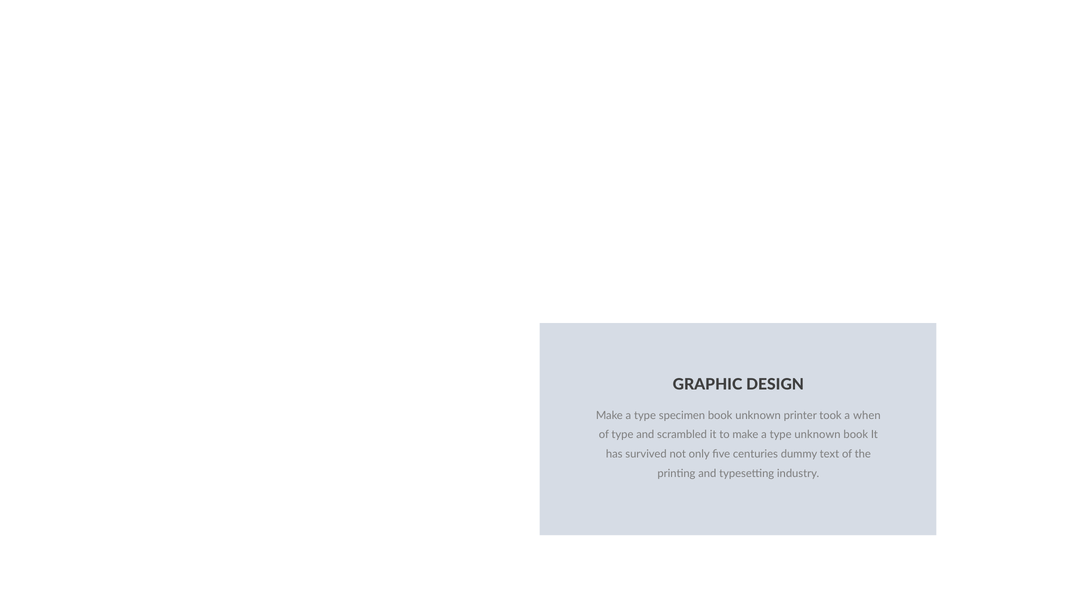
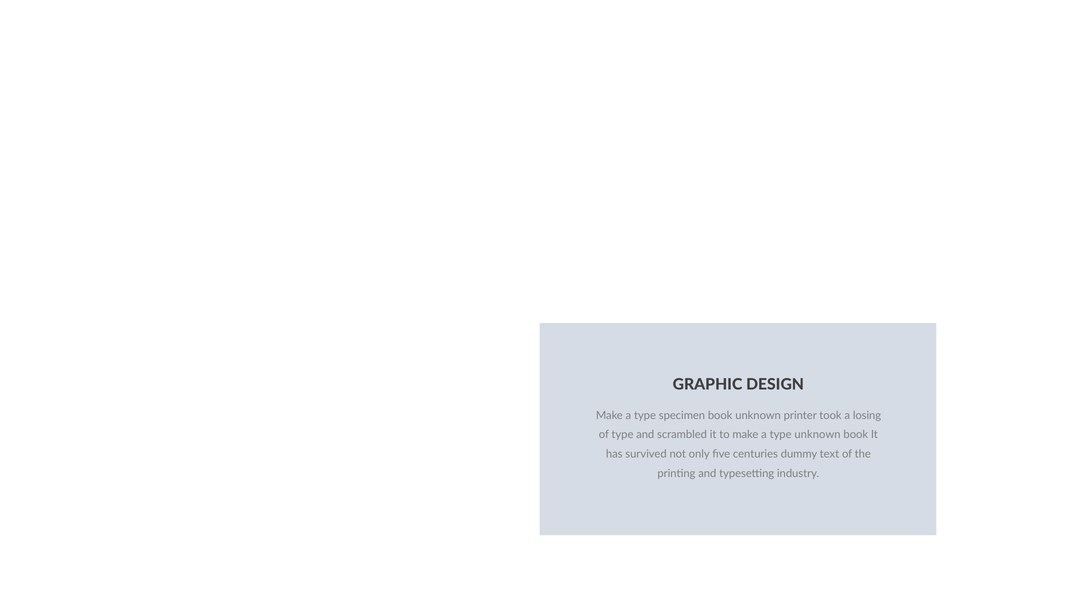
when: when -> losing
